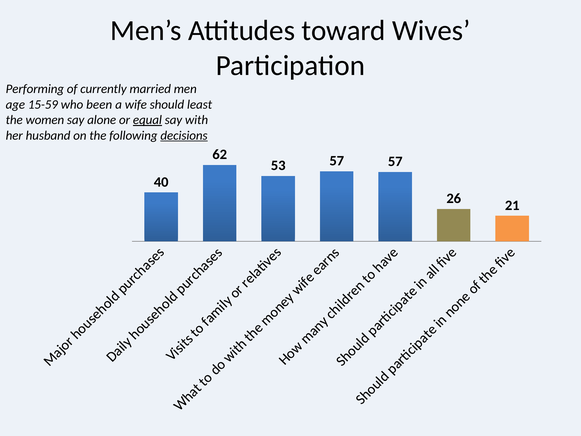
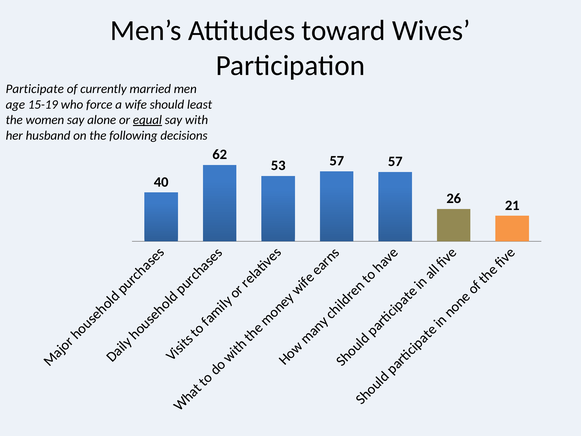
Performing: Performing -> Participate
15-59: 15-59 -> 15-19
been: been -> force
decisions underline: present -> none
